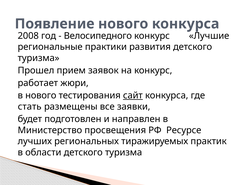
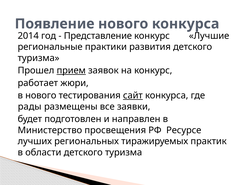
2008: 2008 -> 2014
Велосипедного: Велосипедного -> Представление
прием underline: none -> present
стать: стать -> рады
